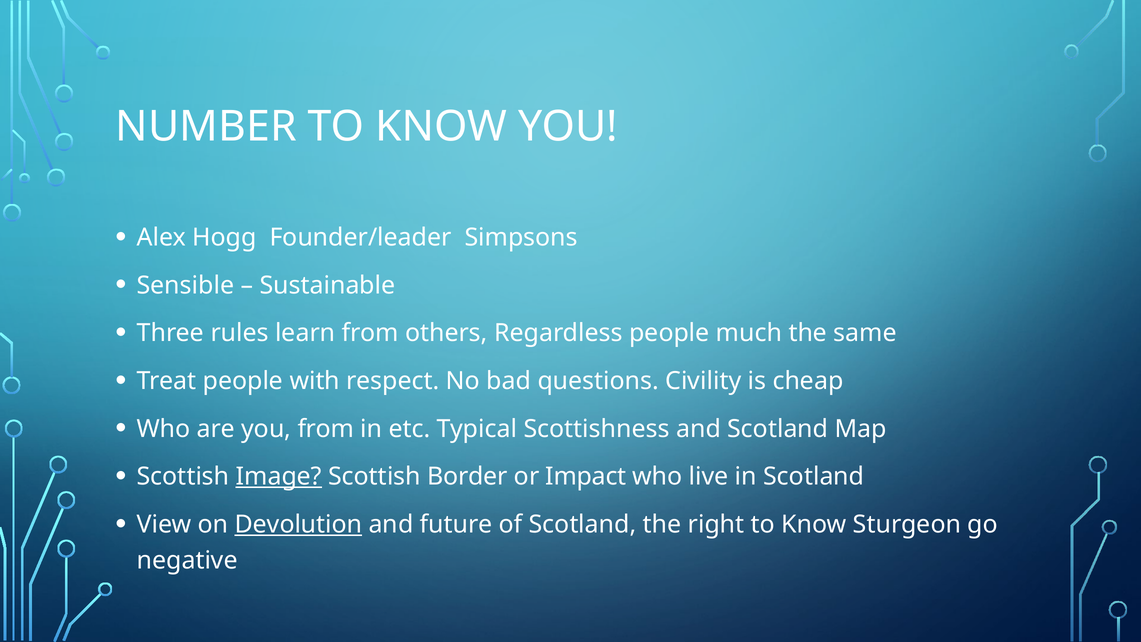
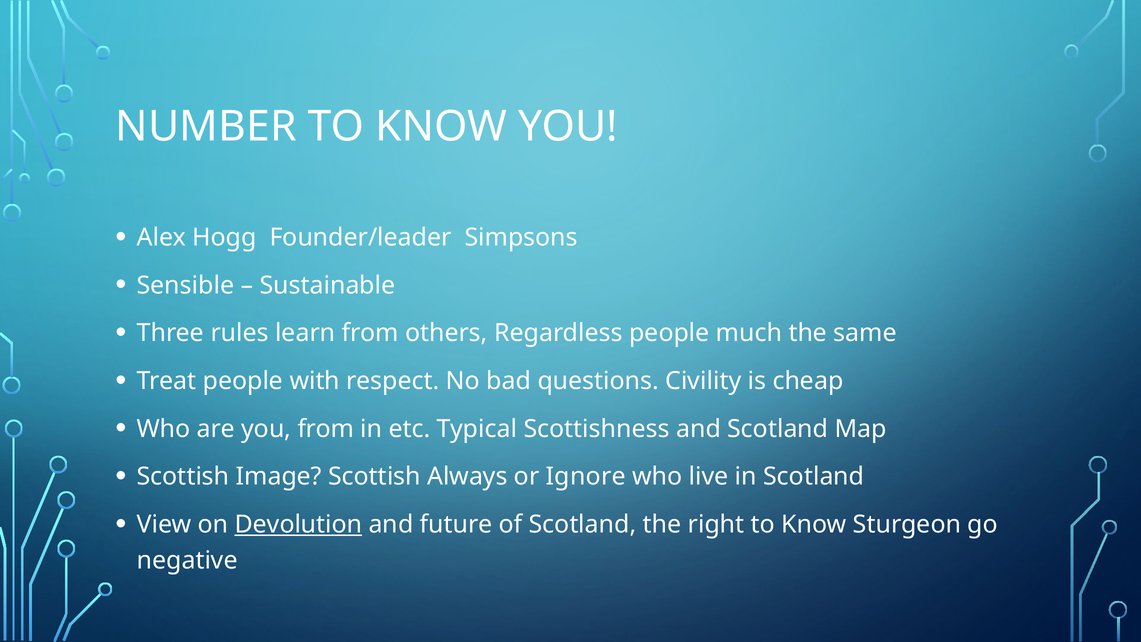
Image underline: present -> none
Border: Border -> Always
Impact: Impact -> Ignore
